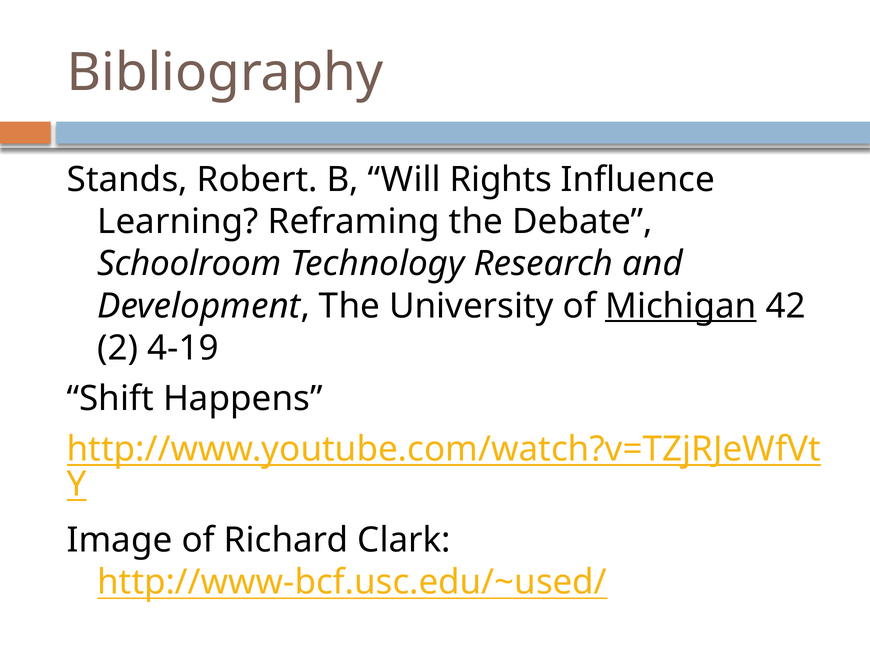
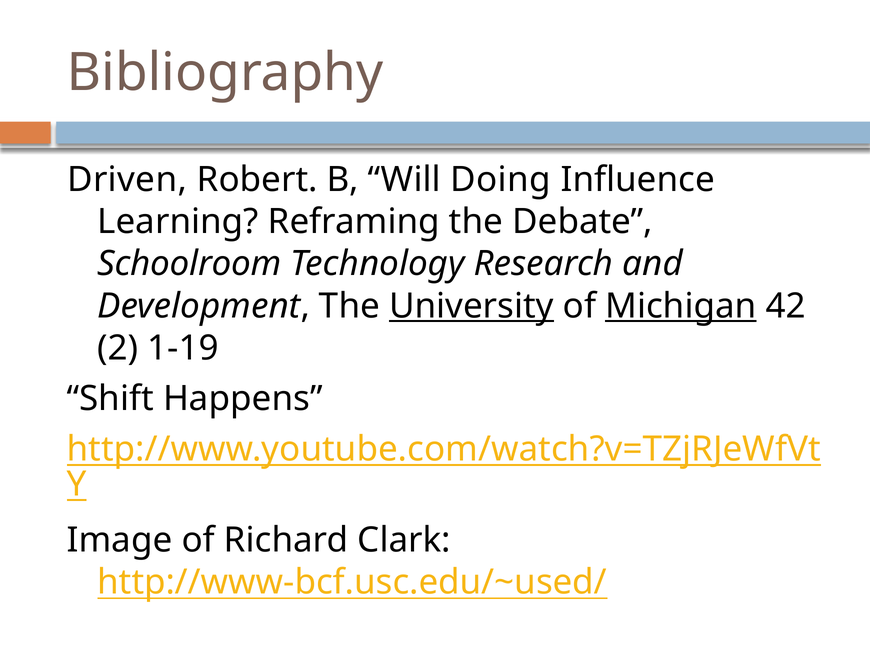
Stands: Stands -> Driven
Rights: Rights -> Doing
University underline: none -> present
4-19: 4-19 -> 1-19
